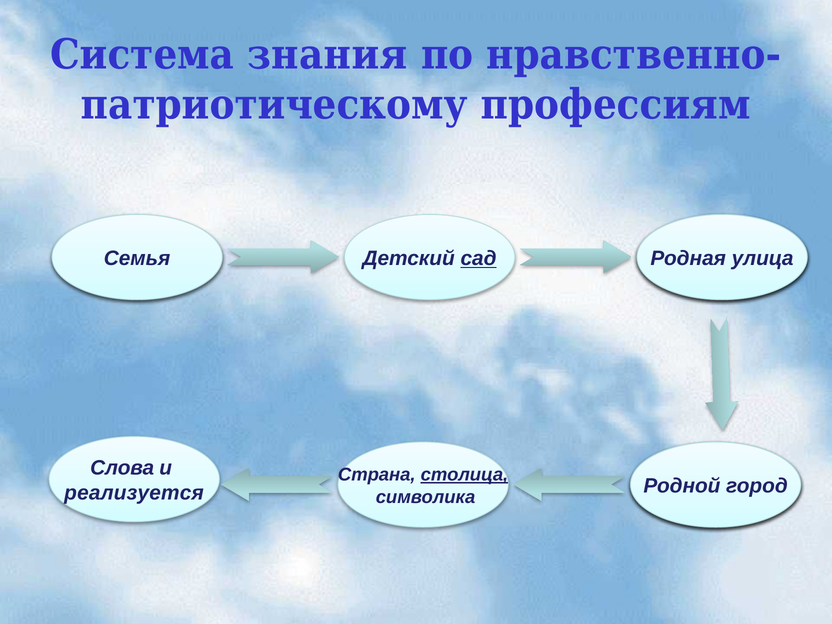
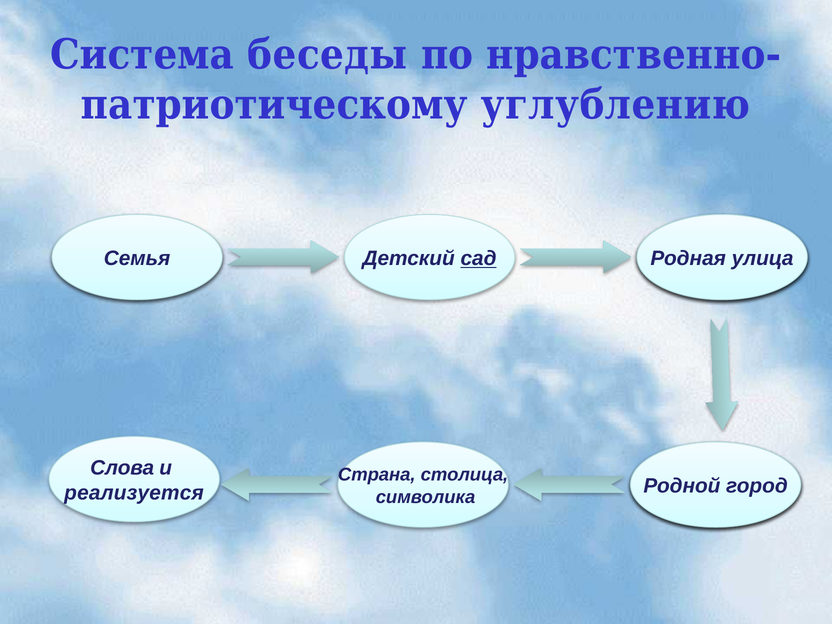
знания: знания -> беседы
профессиям: профессиям -> углублению
столица underline: present -> none
